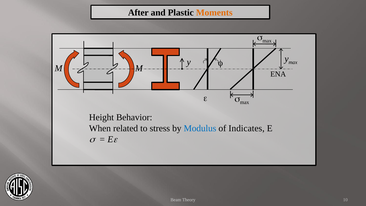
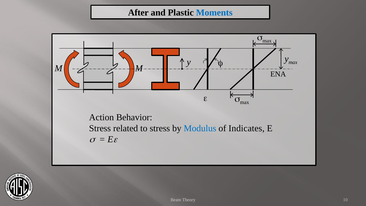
Moments colour: orange -> blue
Height: Height -> Action
When at (100, 128): When -> Stress
